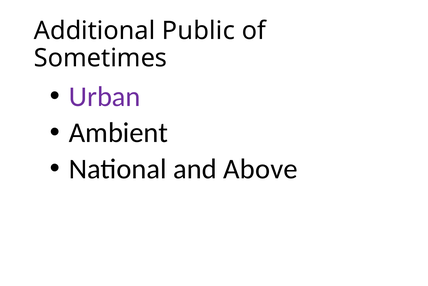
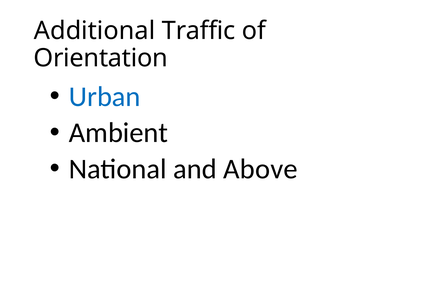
Public: Public -> Traffic
Sometimes: Sometimes -> Orientation
Urban colour: purple -> blue
